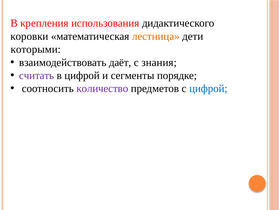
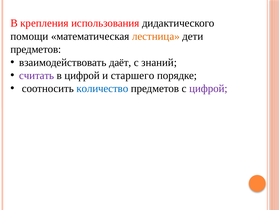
коровки: коровки -> помощи
которыми at (36, 49): которыми -> предметов
знания: знания -> знаний
сегменты: сегменты -> старшего
количество colour: purple -> blue
цифрой at (208, 88) colour: blue -> purple
